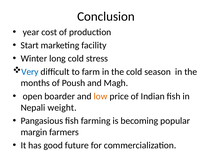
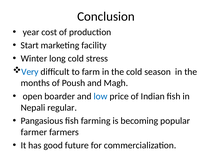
low colour: orange -> blue
weight: weight -> regular
margin: margin -> farmer
